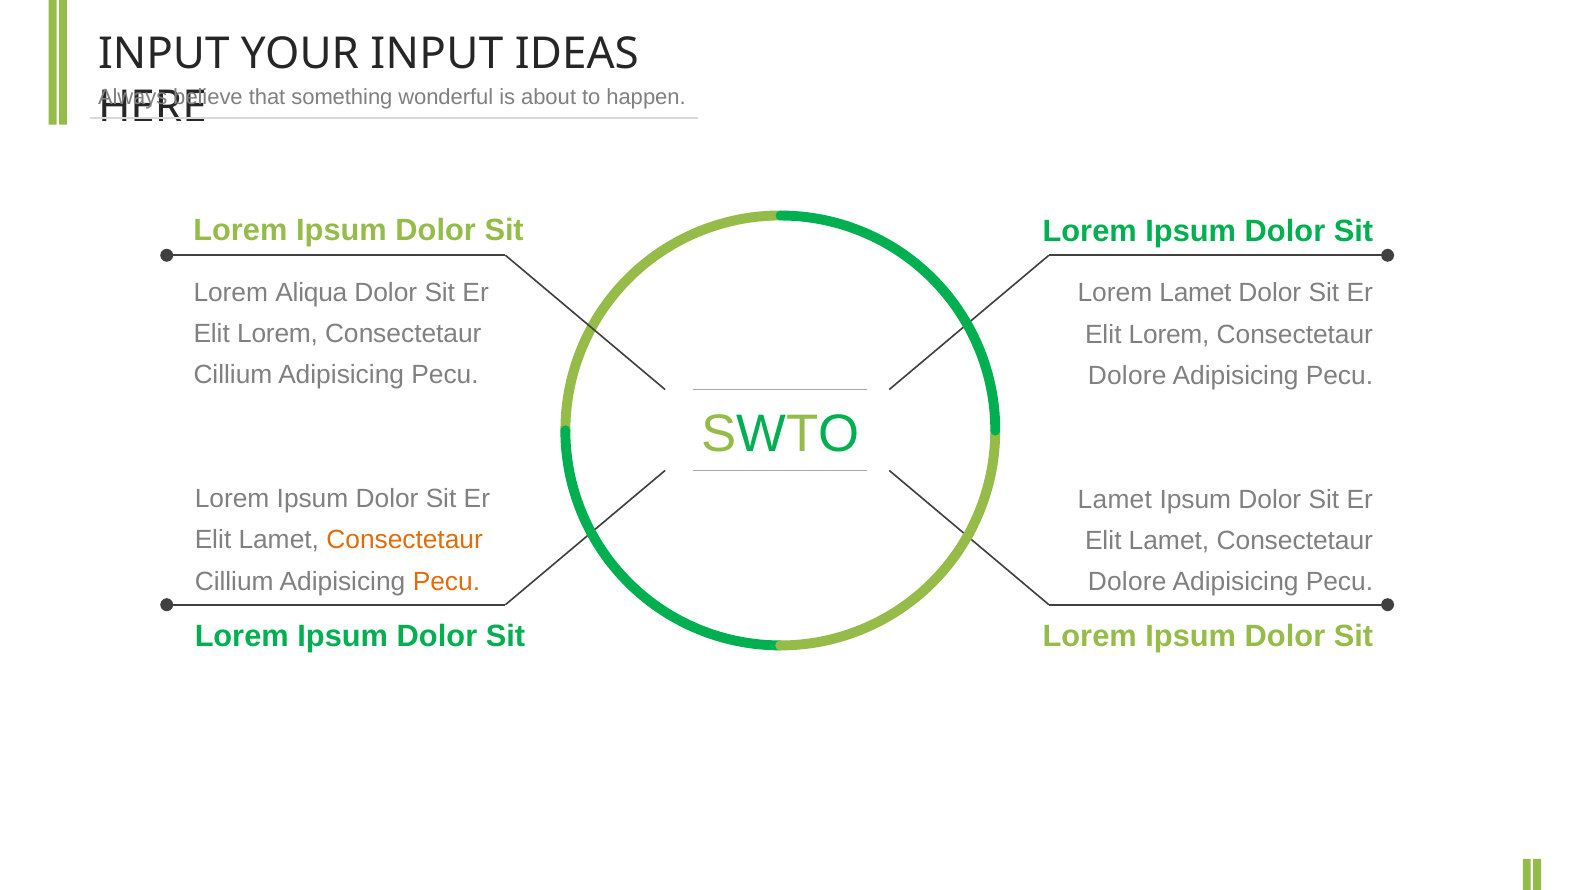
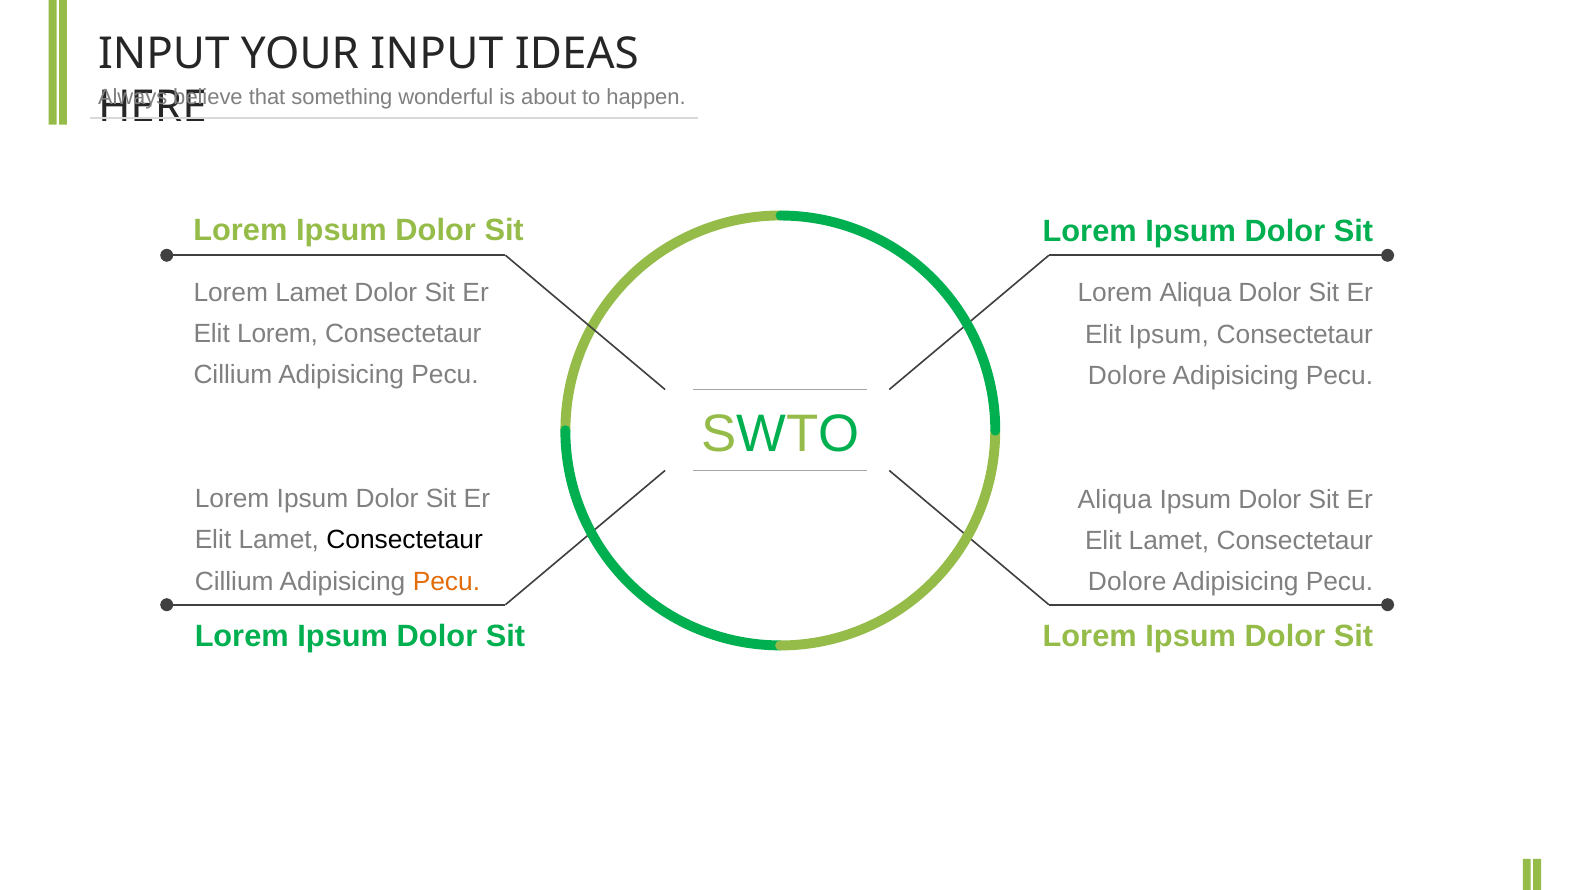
Lorem Aliqua: Aliqua -> Lamet
Lorem Lamet: Lamet -> Aliqua
Lorem at (1169, 334): Lorem -> Ipsum
Lamet at (1115, 500): Lamet -> Aliqua
Consectetaur at (405, 540) colour: orange -> black
